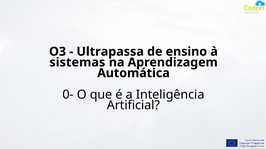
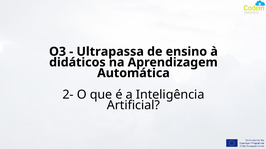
sistemas: sistemas -> didáticos
0-: 0- -> 2-
